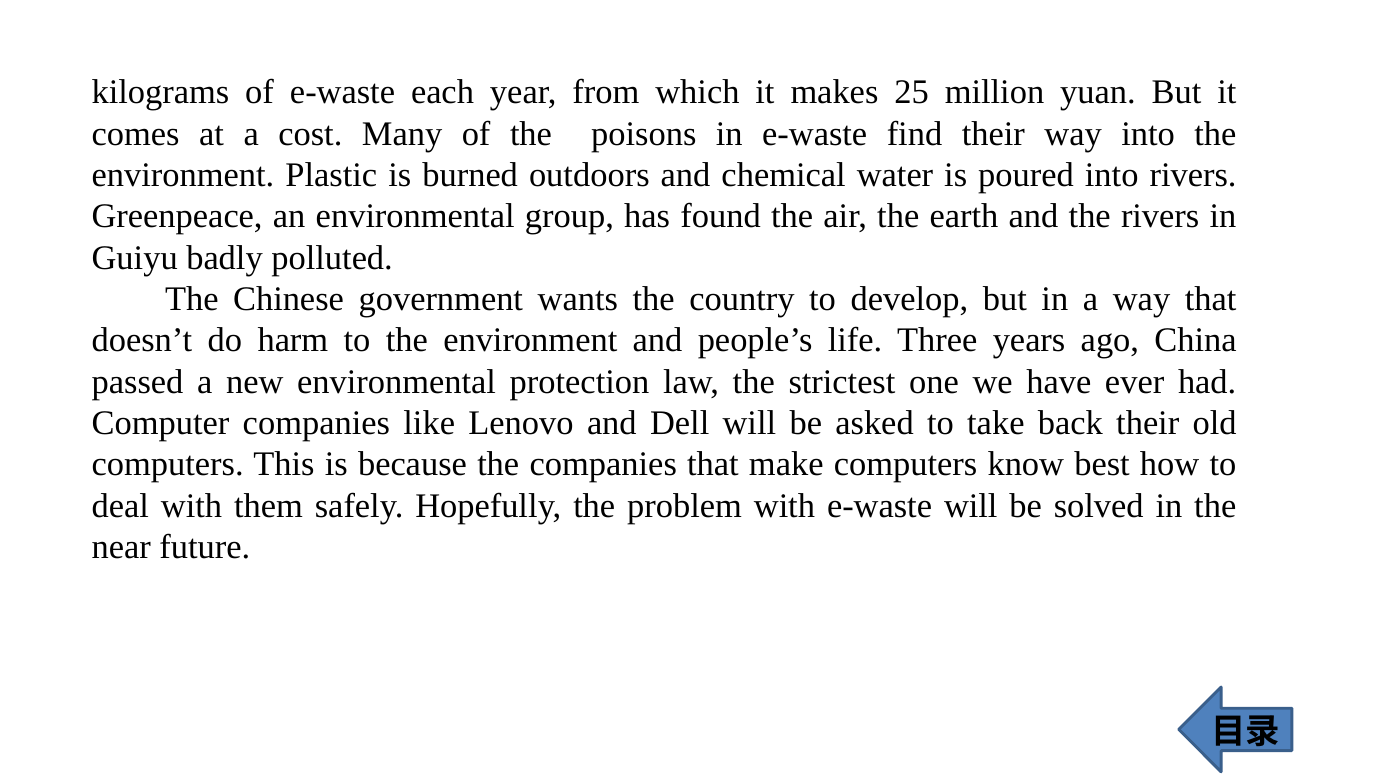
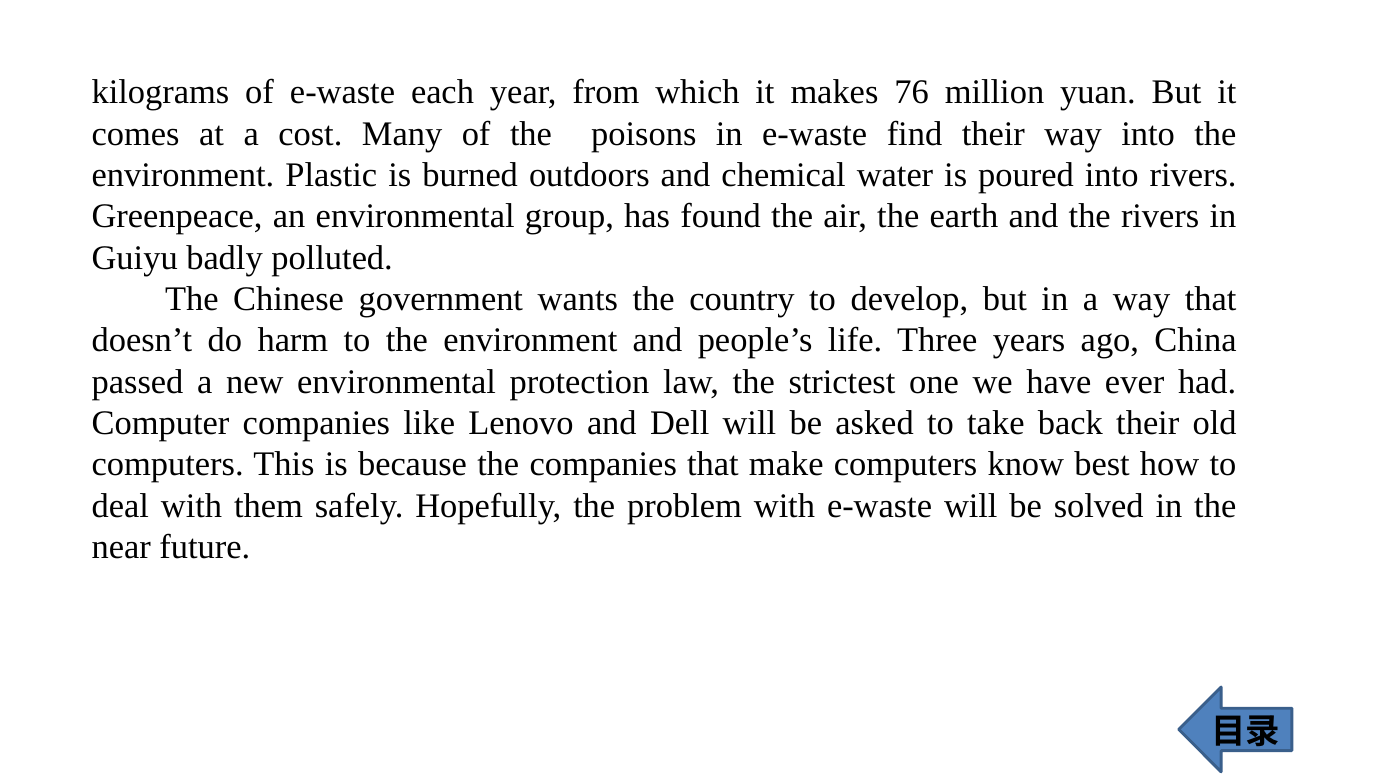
25: 25 -> 76
